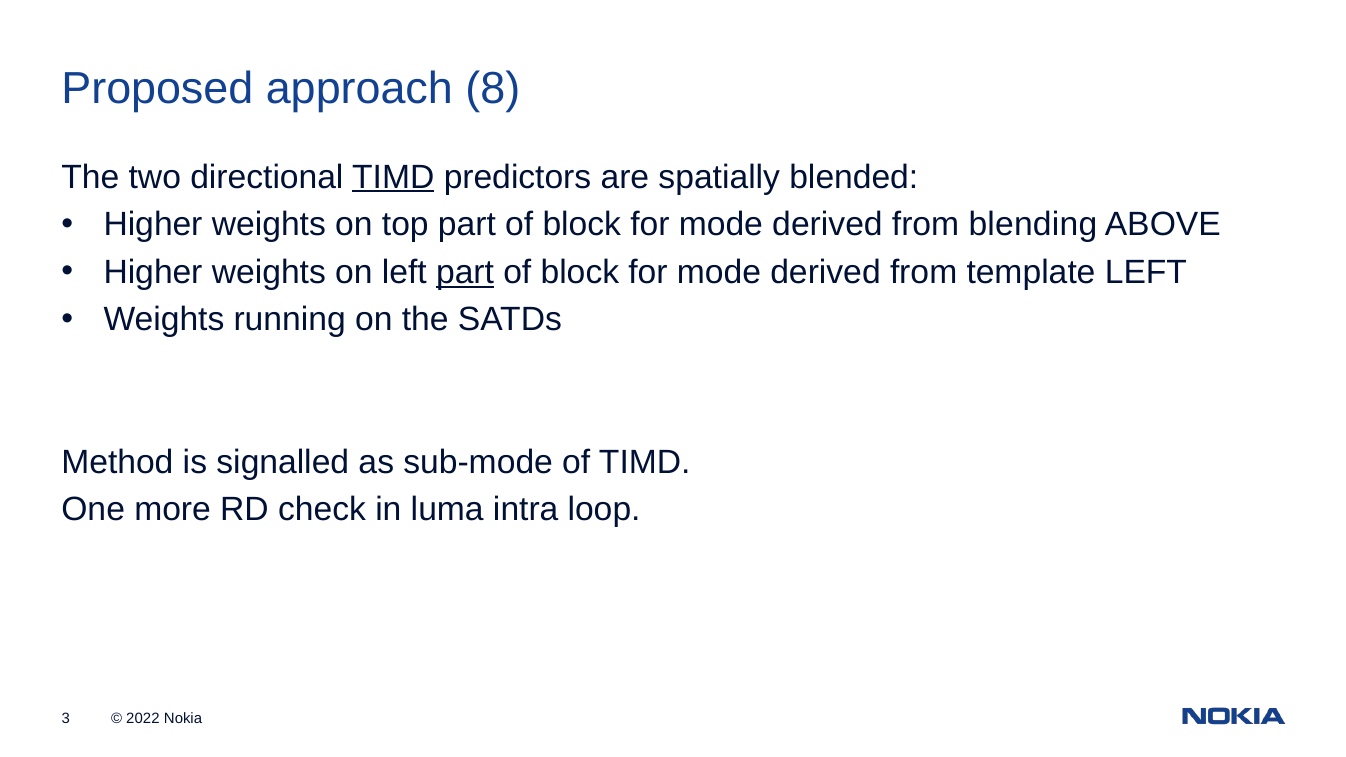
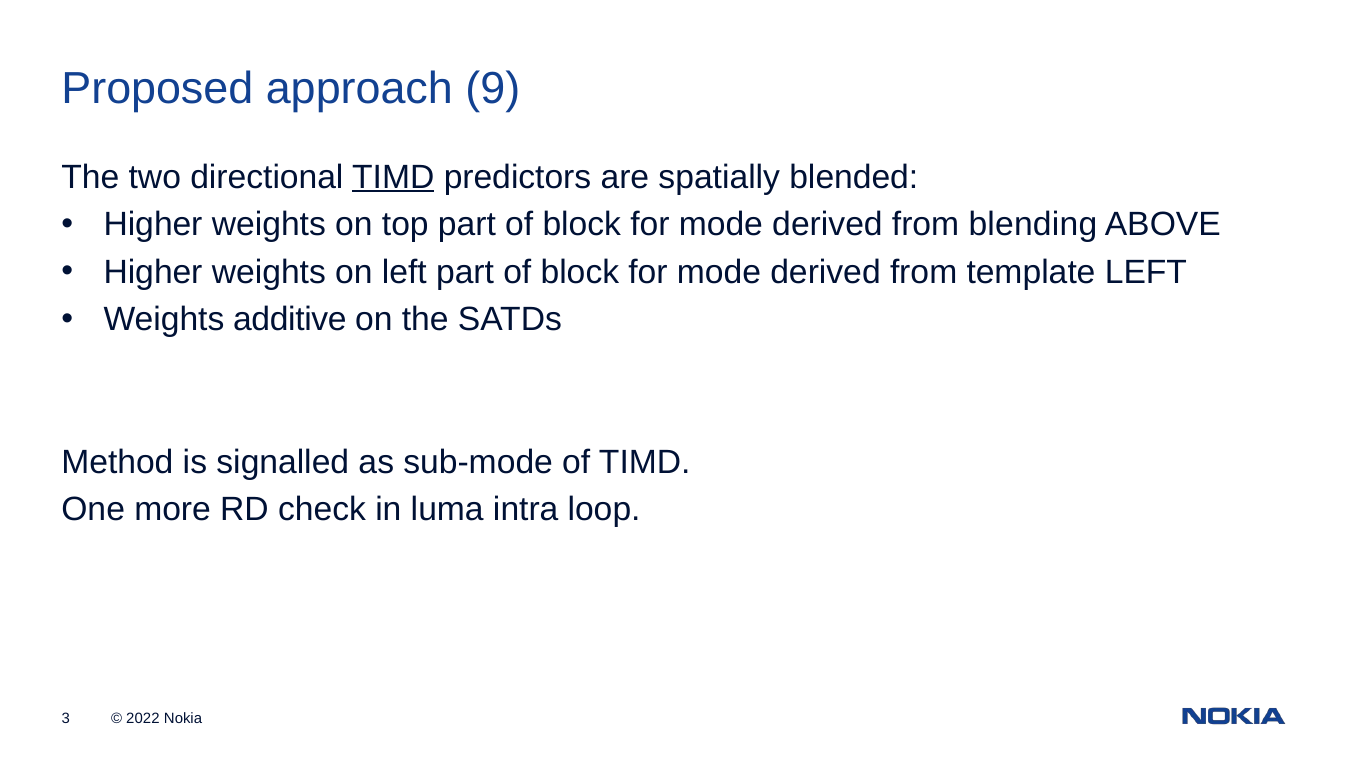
8: 8 -> 9
part at (465, 272) underline: present -> none
running: running -> additive
